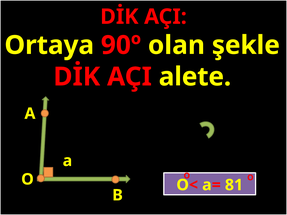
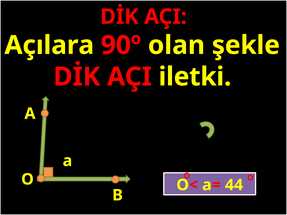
Ortaya: Ortaya -> Açılara
alete: alete -> iletki
81: 81 -> 44
